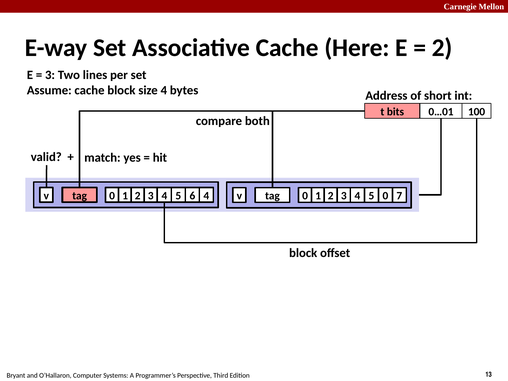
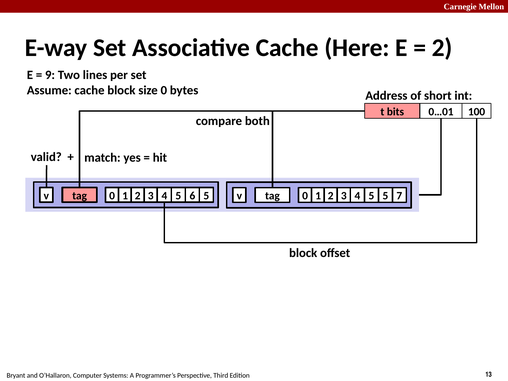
3 at (50, 75): 3 -> 9
size 4: 4 -> 0
2 4: 4 -> 5
3 0: 0 -> 5
